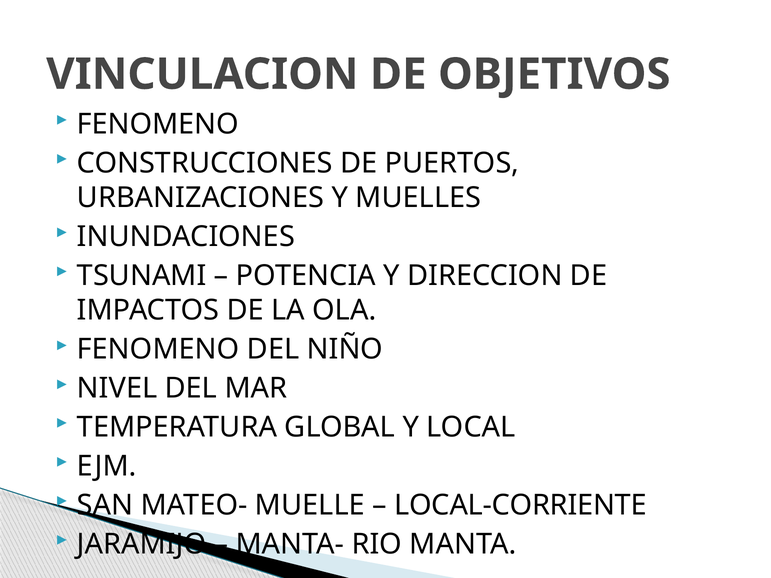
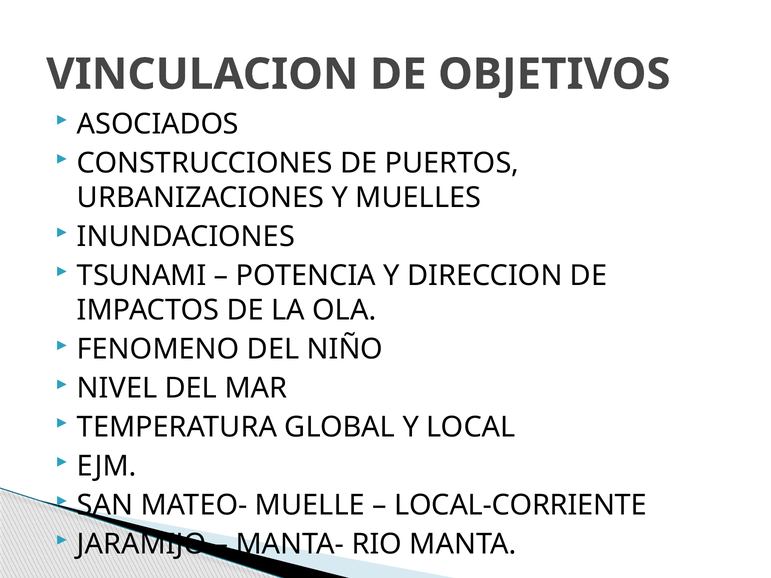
FENOMENO at (158, 124): FENOMENO -> ASOCIADOS
